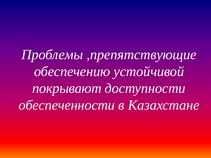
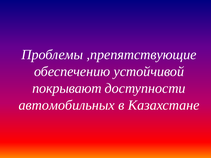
обеспеченности: обеспеченности -> автомобильных
